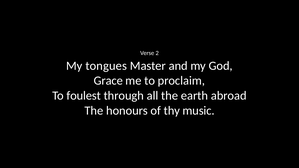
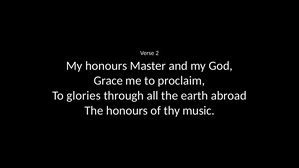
My tongues: tongues -> honours
foulest: foulest -> glories
